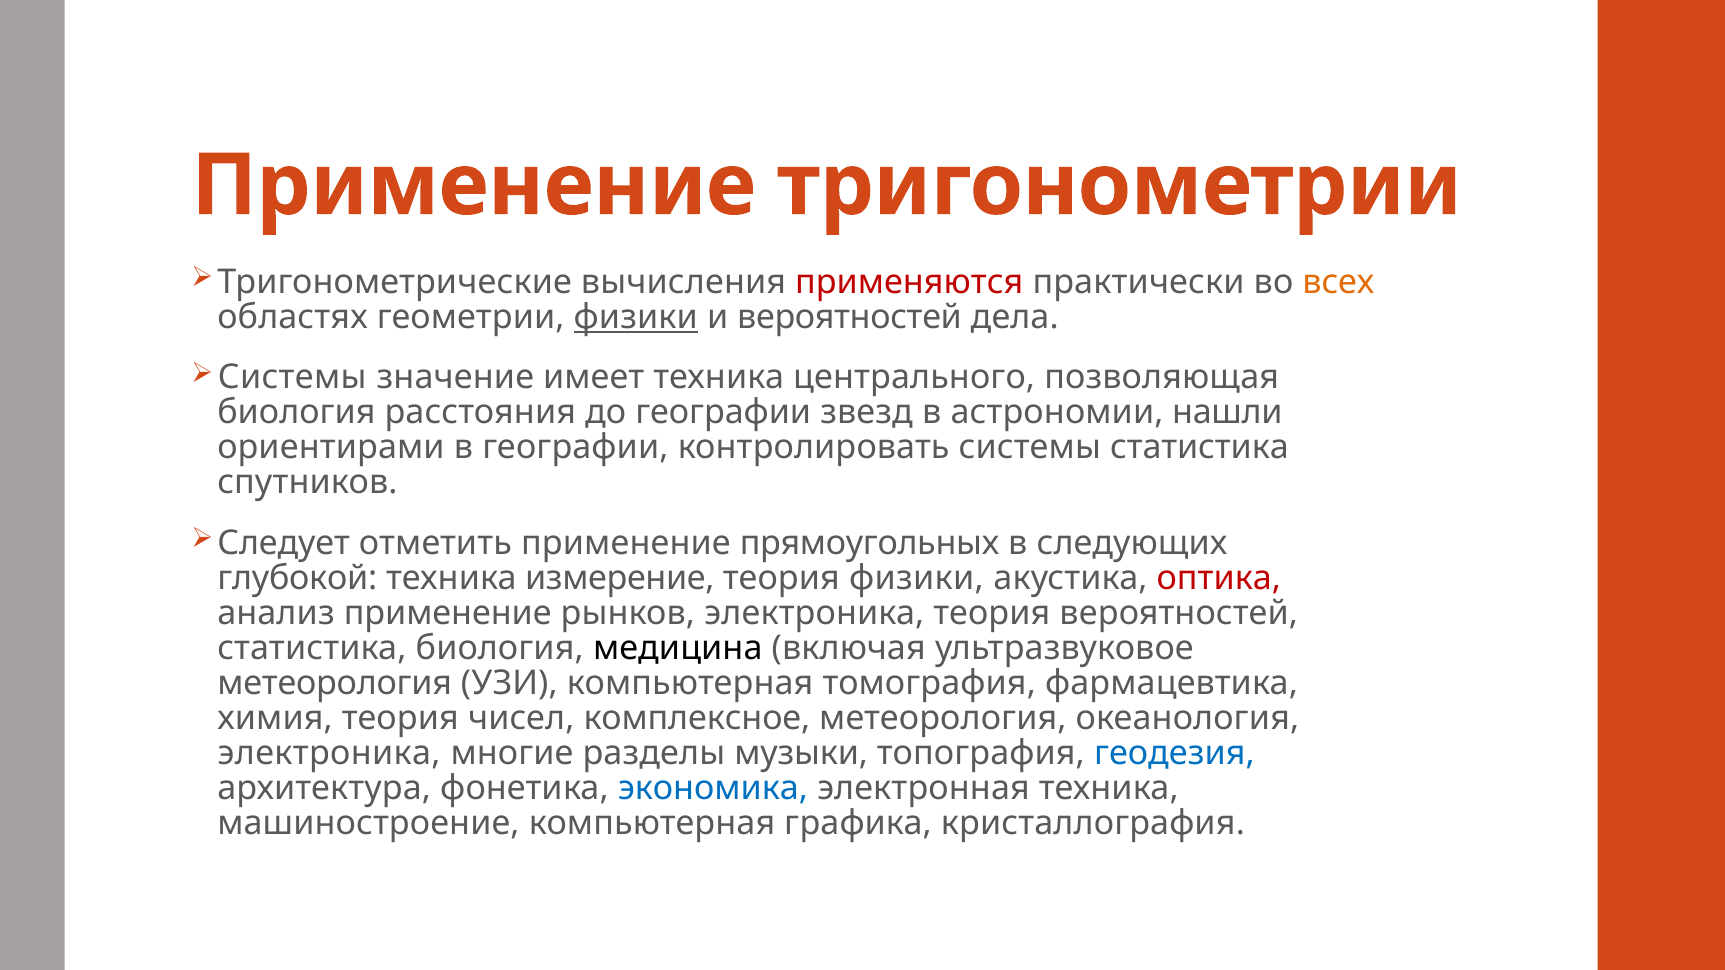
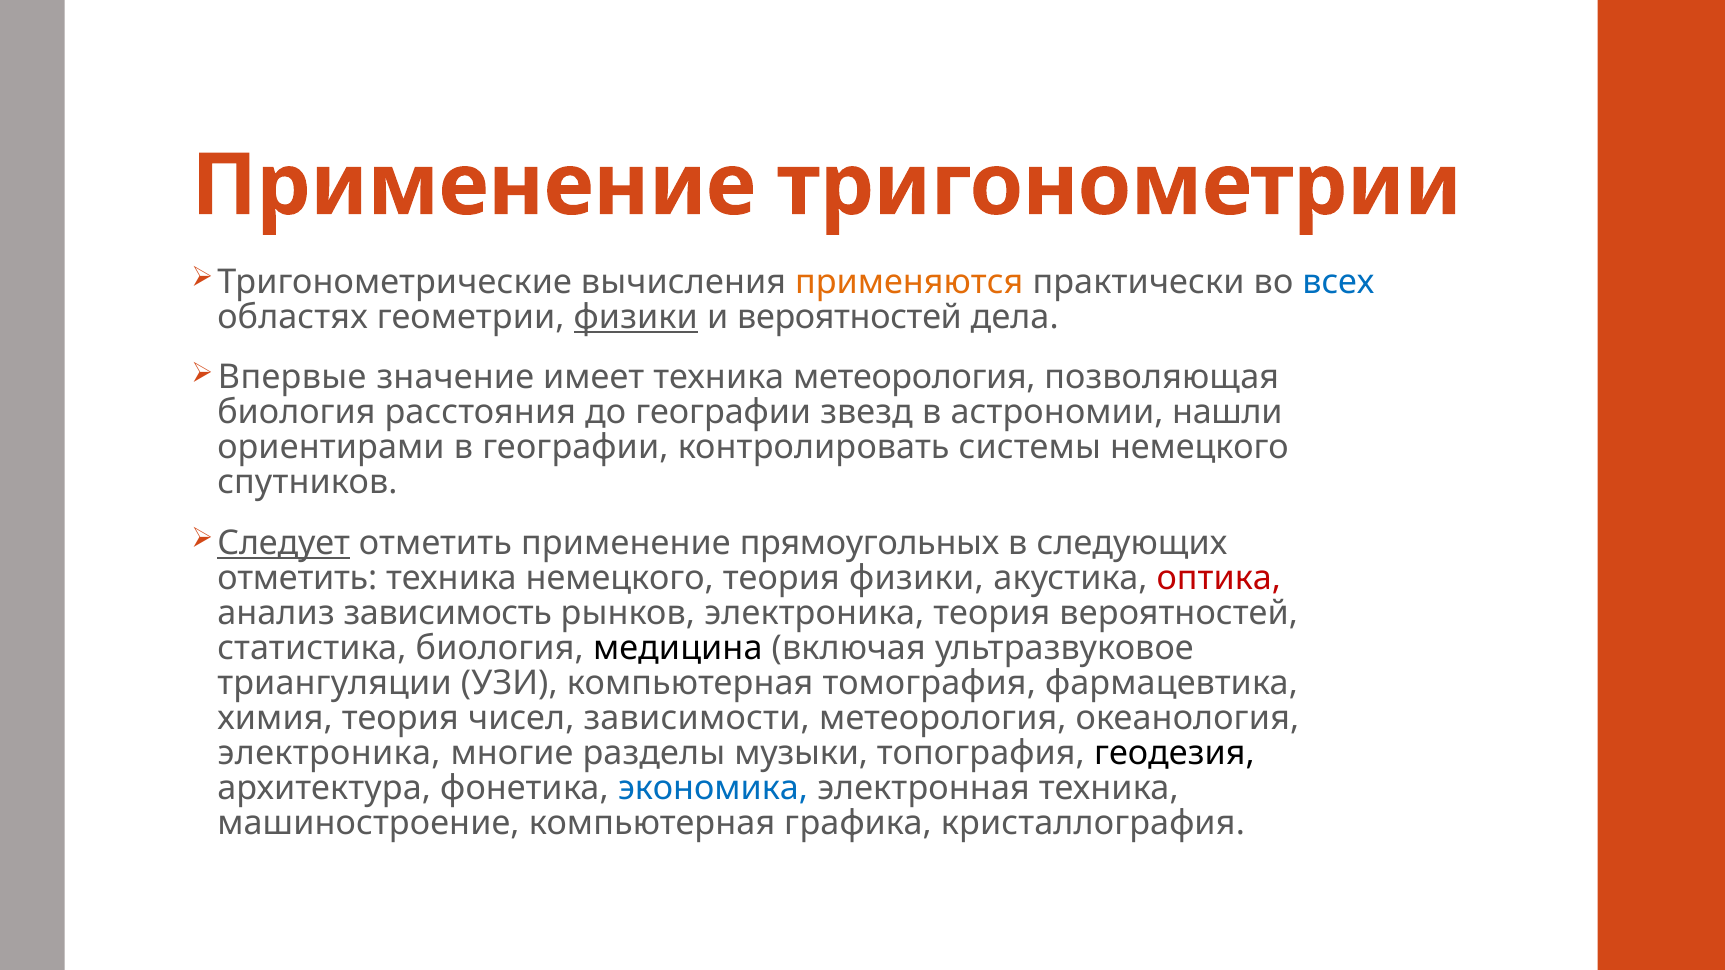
применяются colour: red -> orange
всех colour: orange -> blue
Системы at (292, 378): Системы -> Впервые
техника центрального: центрального -> метеорология
системы статистика: статистика -> немецкого
Следует underline: none -> present
глубокой at (297, 579): глубокой -> отметить
техника измерение: измерение -> немецкого
анализ применение: применение -> зависимость
метеорология at (335, 684): метеорология -> триангуляции
комплексное: комплексное -> зависимости
геодезия colour: blue -> black
